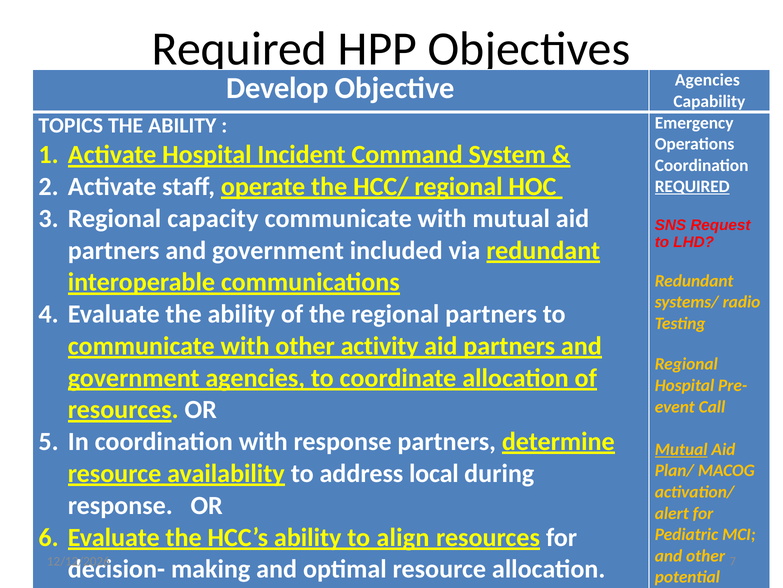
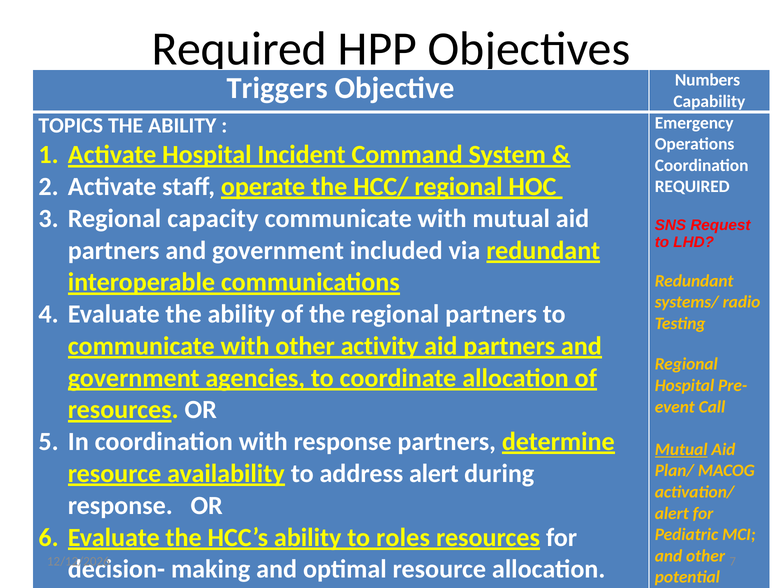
Develop: Develop -> Triggers
Objective Agencies: Agencies -> Numbers
REQUIRED at (692, 186) underline: present -> none
address local: local -> alert
align: align -> roles
